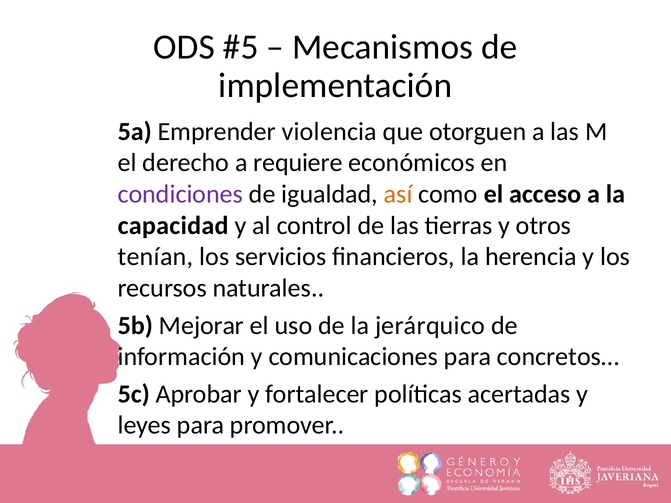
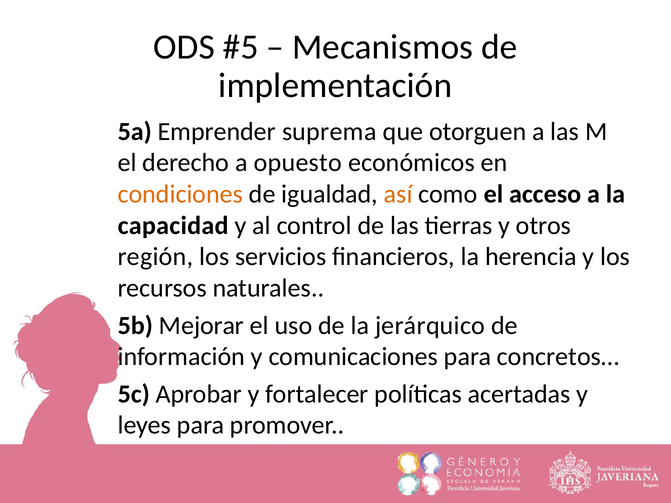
violencia: violencia -> suprema
requiere: requiere -> opuesto
condiciones colour: purple -> orange
tenían: tenían -> región
